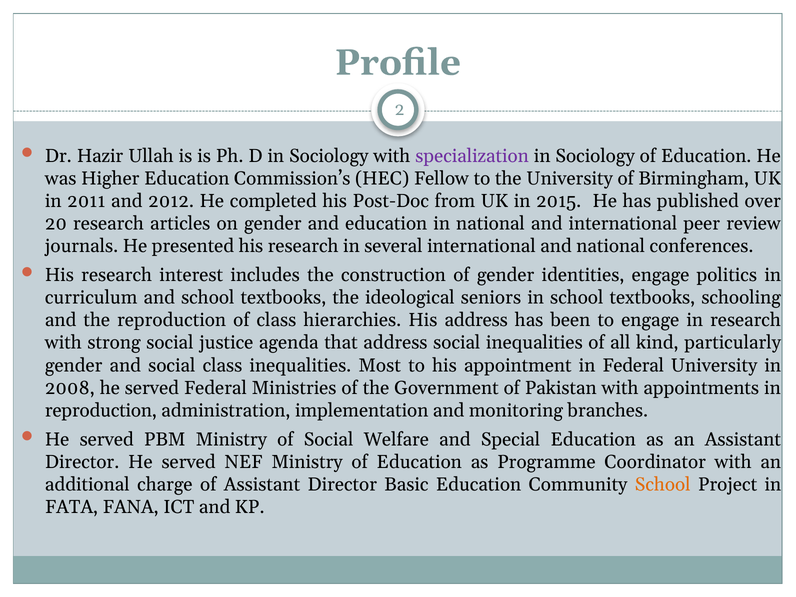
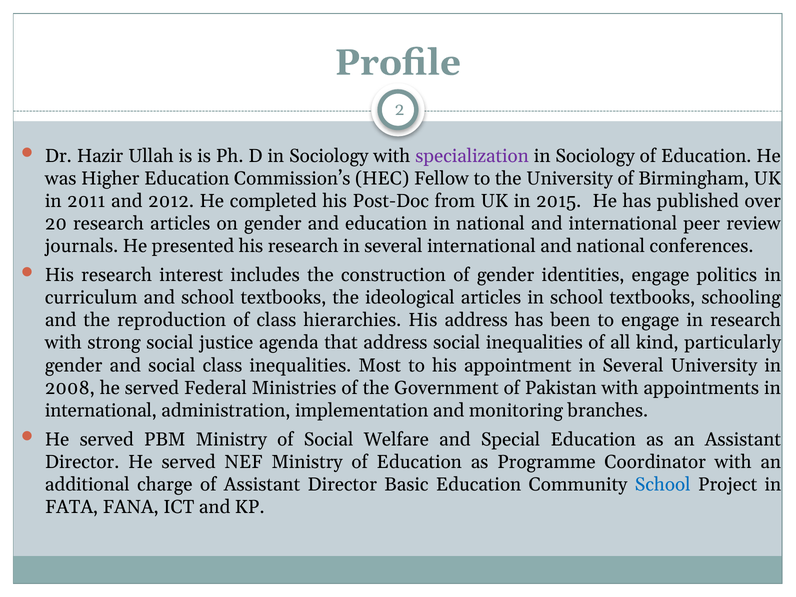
ideological seniors: seniors -> articles
appointment in Federal: Federal -> Several
reproduction at (101, 410): reproduction -> international
School at (663, 485) colour: orange -> blue
